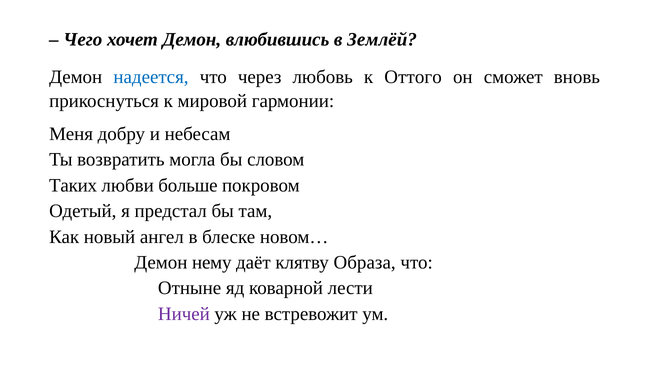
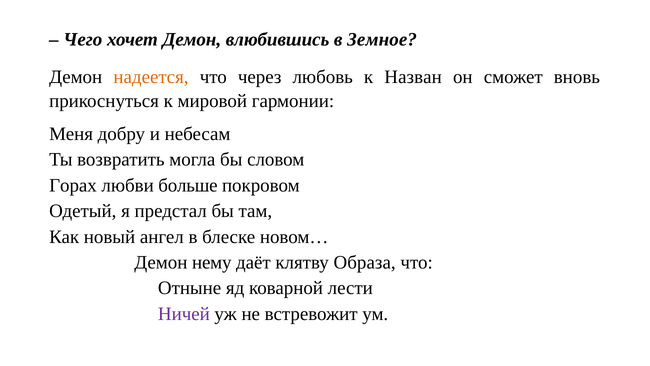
Землёй: Землёй -> Земное
надеется colour: blue -> orange
Оттого: Оттого -> Назван
Таких: Таких -> Горах
